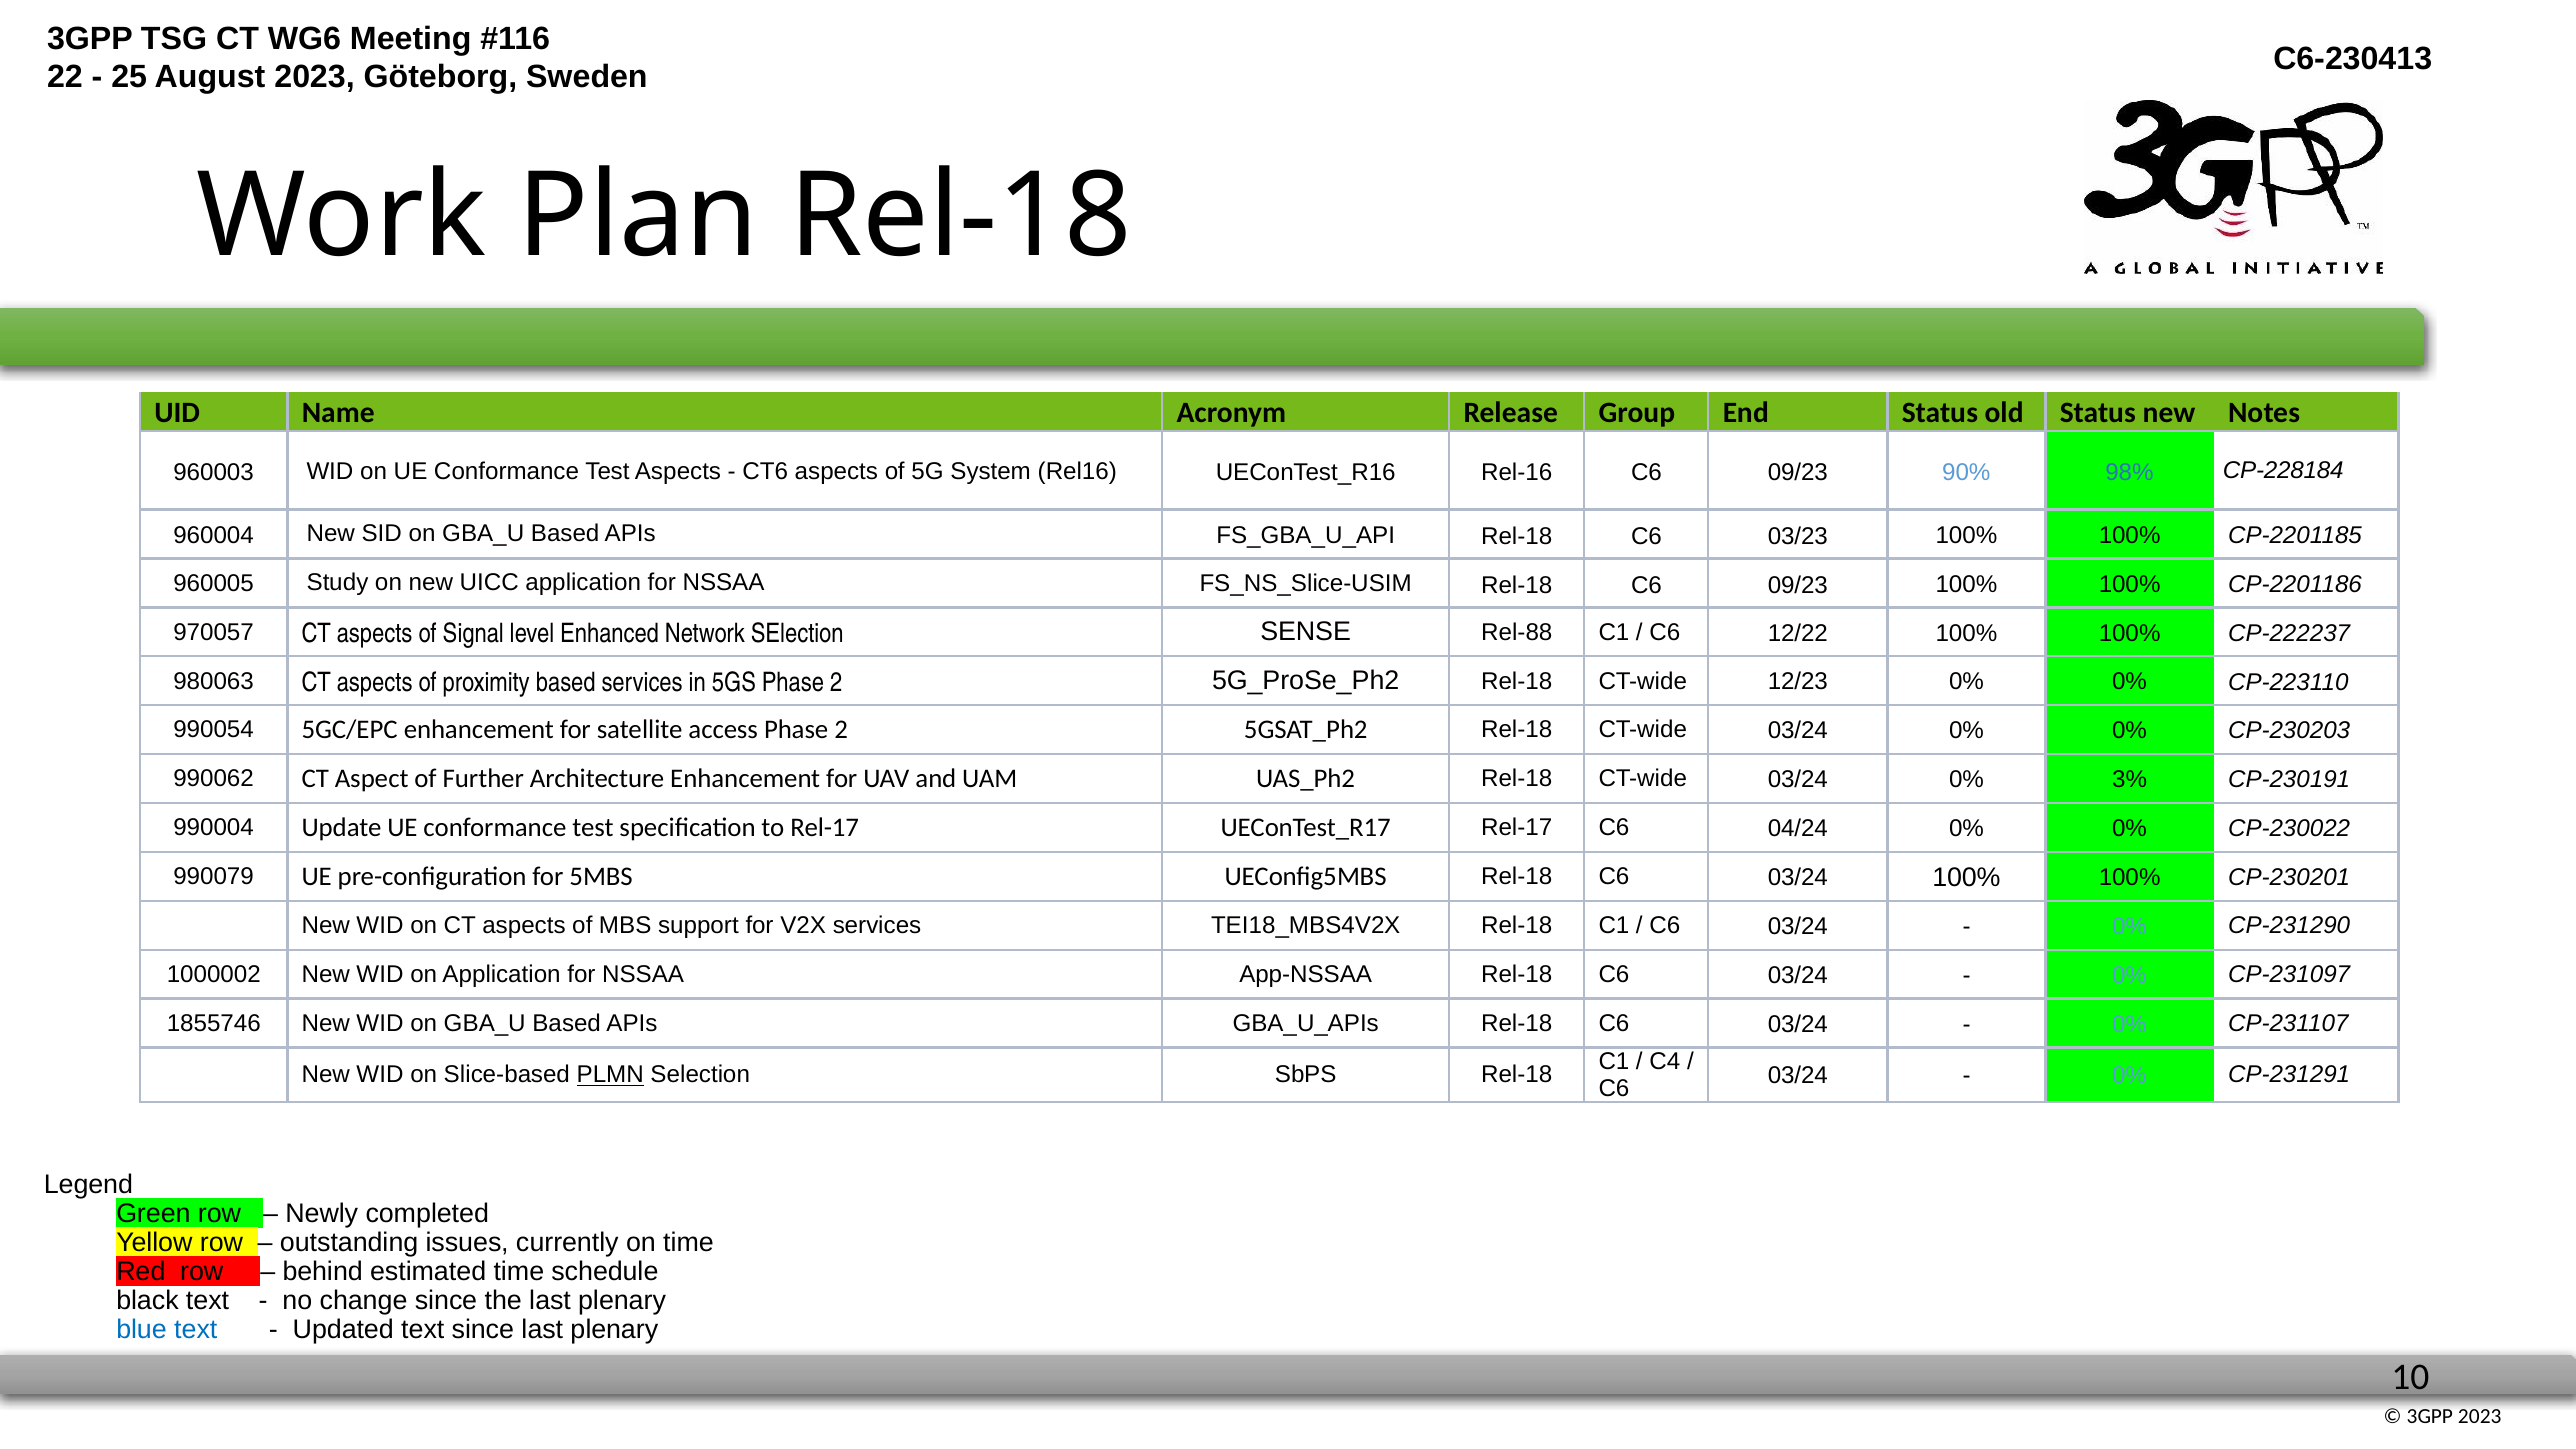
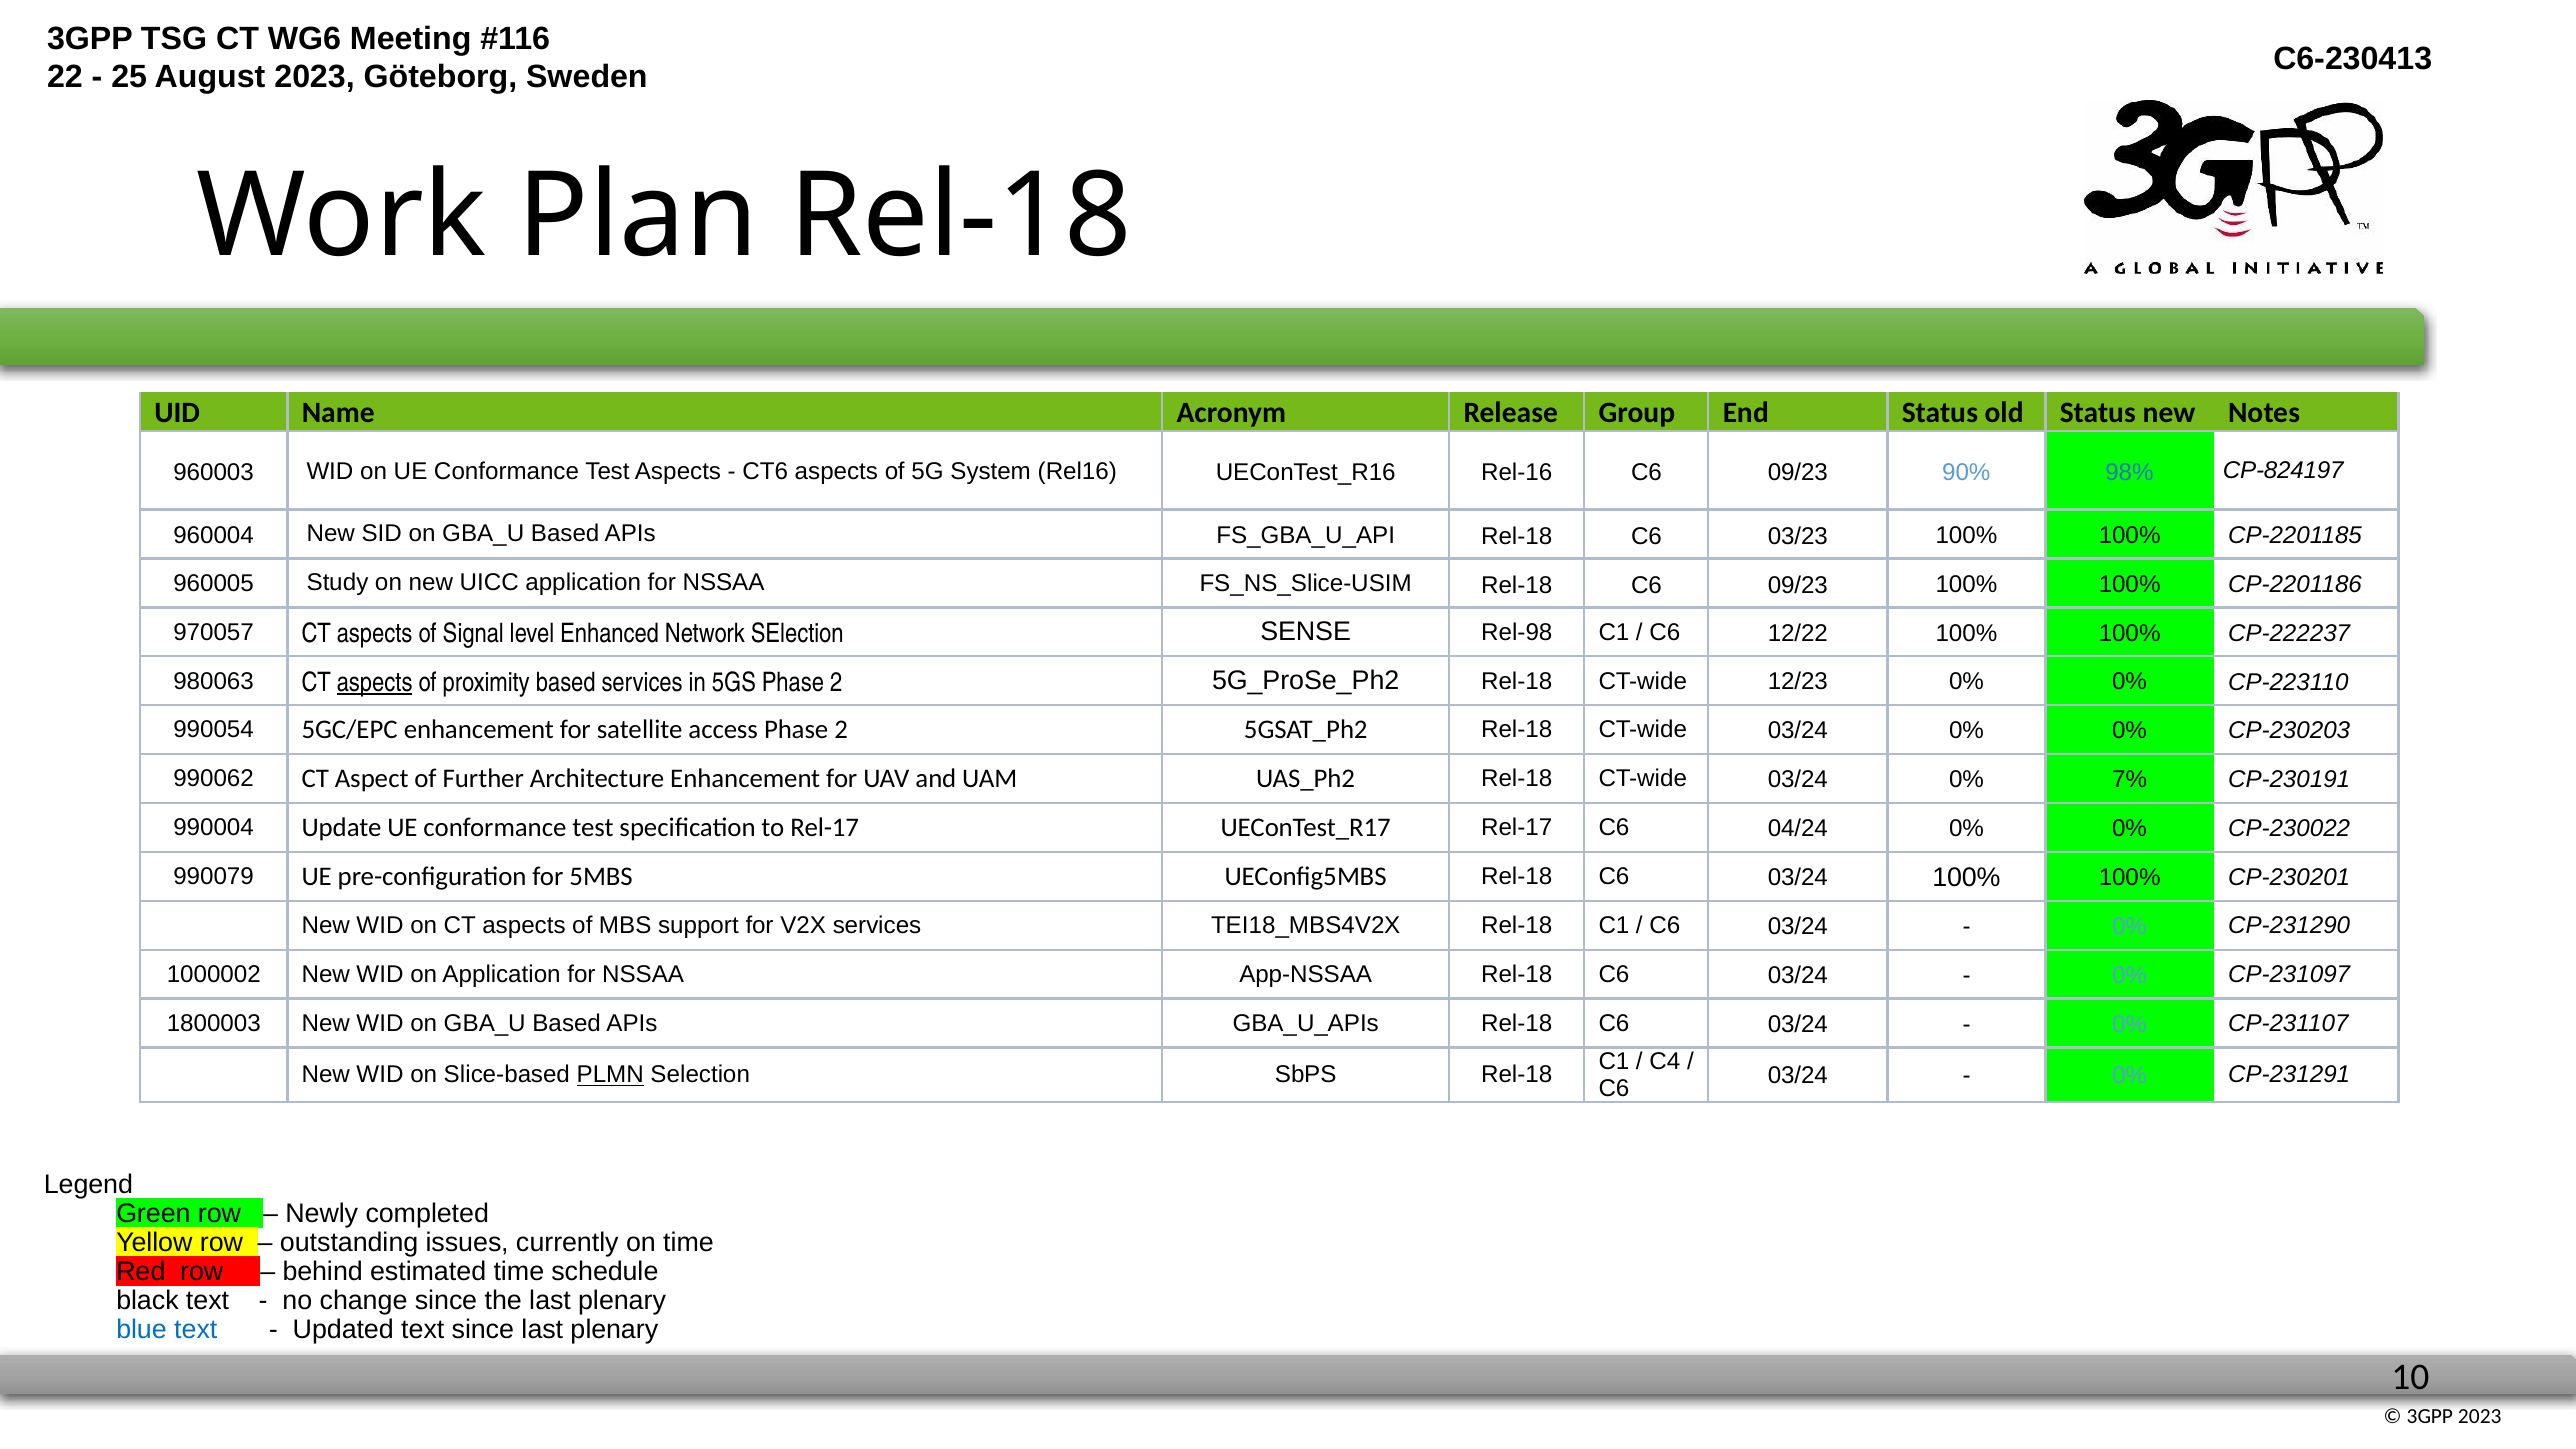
CP-228184: CP-228184 -> CP-824197
Rel-88: Rel-88 -> Rel-98
aspects at (375, 683) underline: none -> present
3%: 3% -> 7%
1855746: 1855746 -> 1800003
